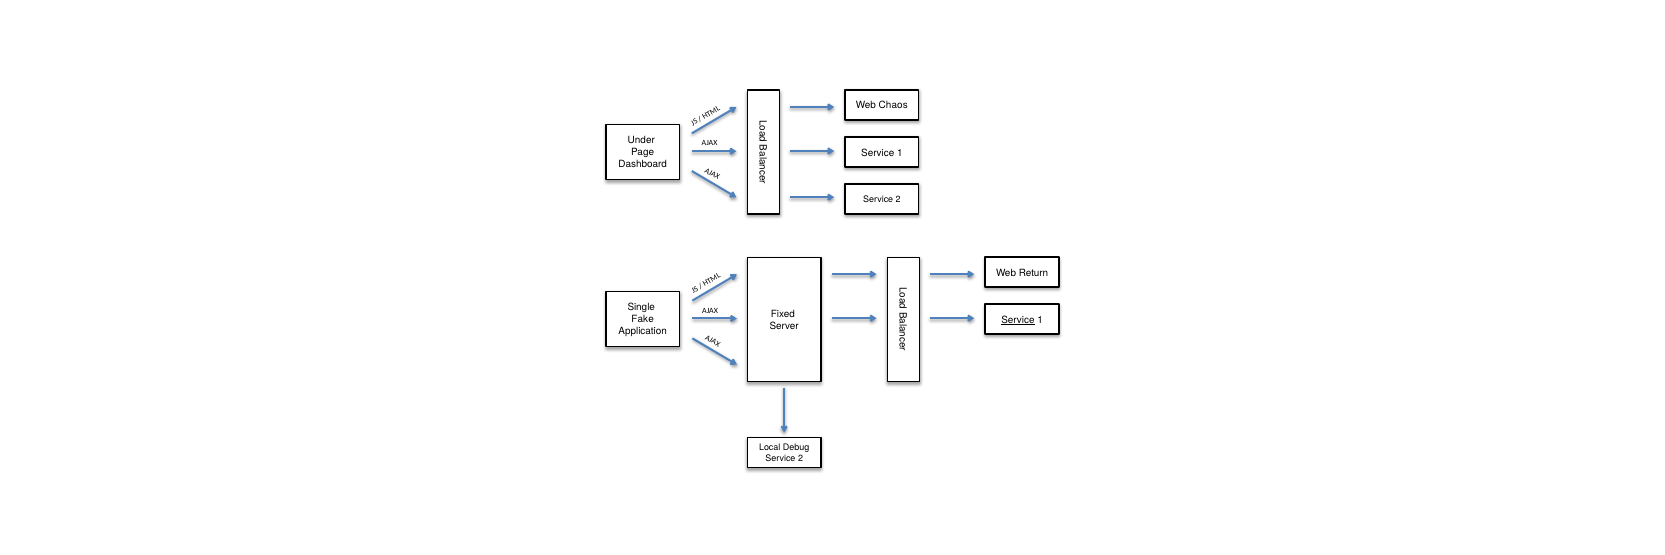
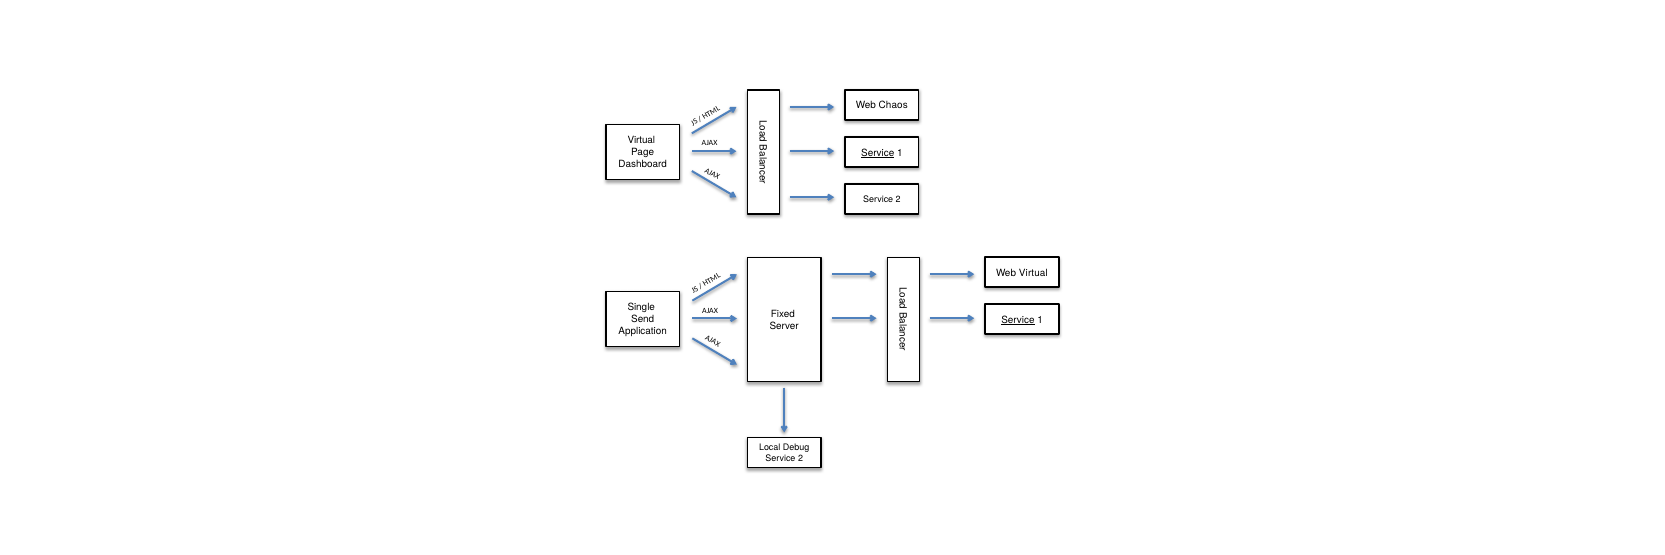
Under at (641, 141): Under -> Virtual
Service at (878, 153) underline: none -> present
Web Return: Return -> Virtual
Fake: Fake -> Send
